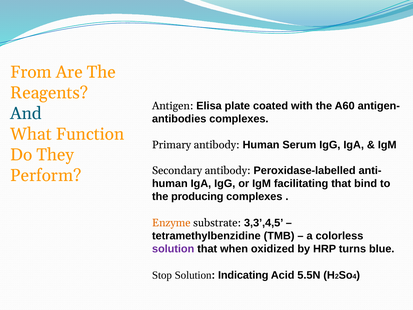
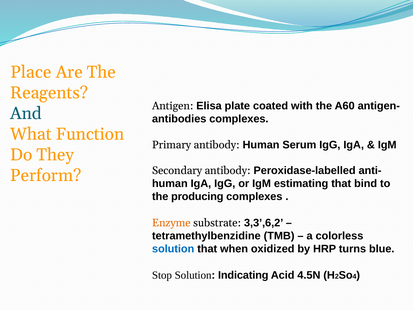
From: From -> Place
facilitating: facilitating -> estimating
3,3’,4,5: 3,3’,4,5 -> 3,3’,6,2
solution at (173, 249) colour: purple -> blue
5.5N: 5.5N -> 4.5N
